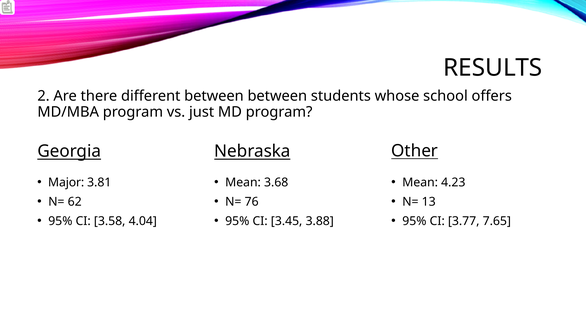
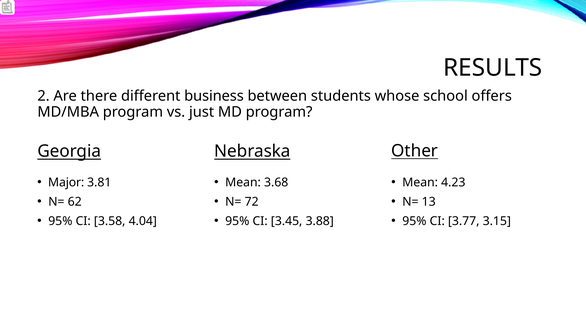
different between: between -> business
76: 76 -> 72
7.65: 7.65 -> 3.15
